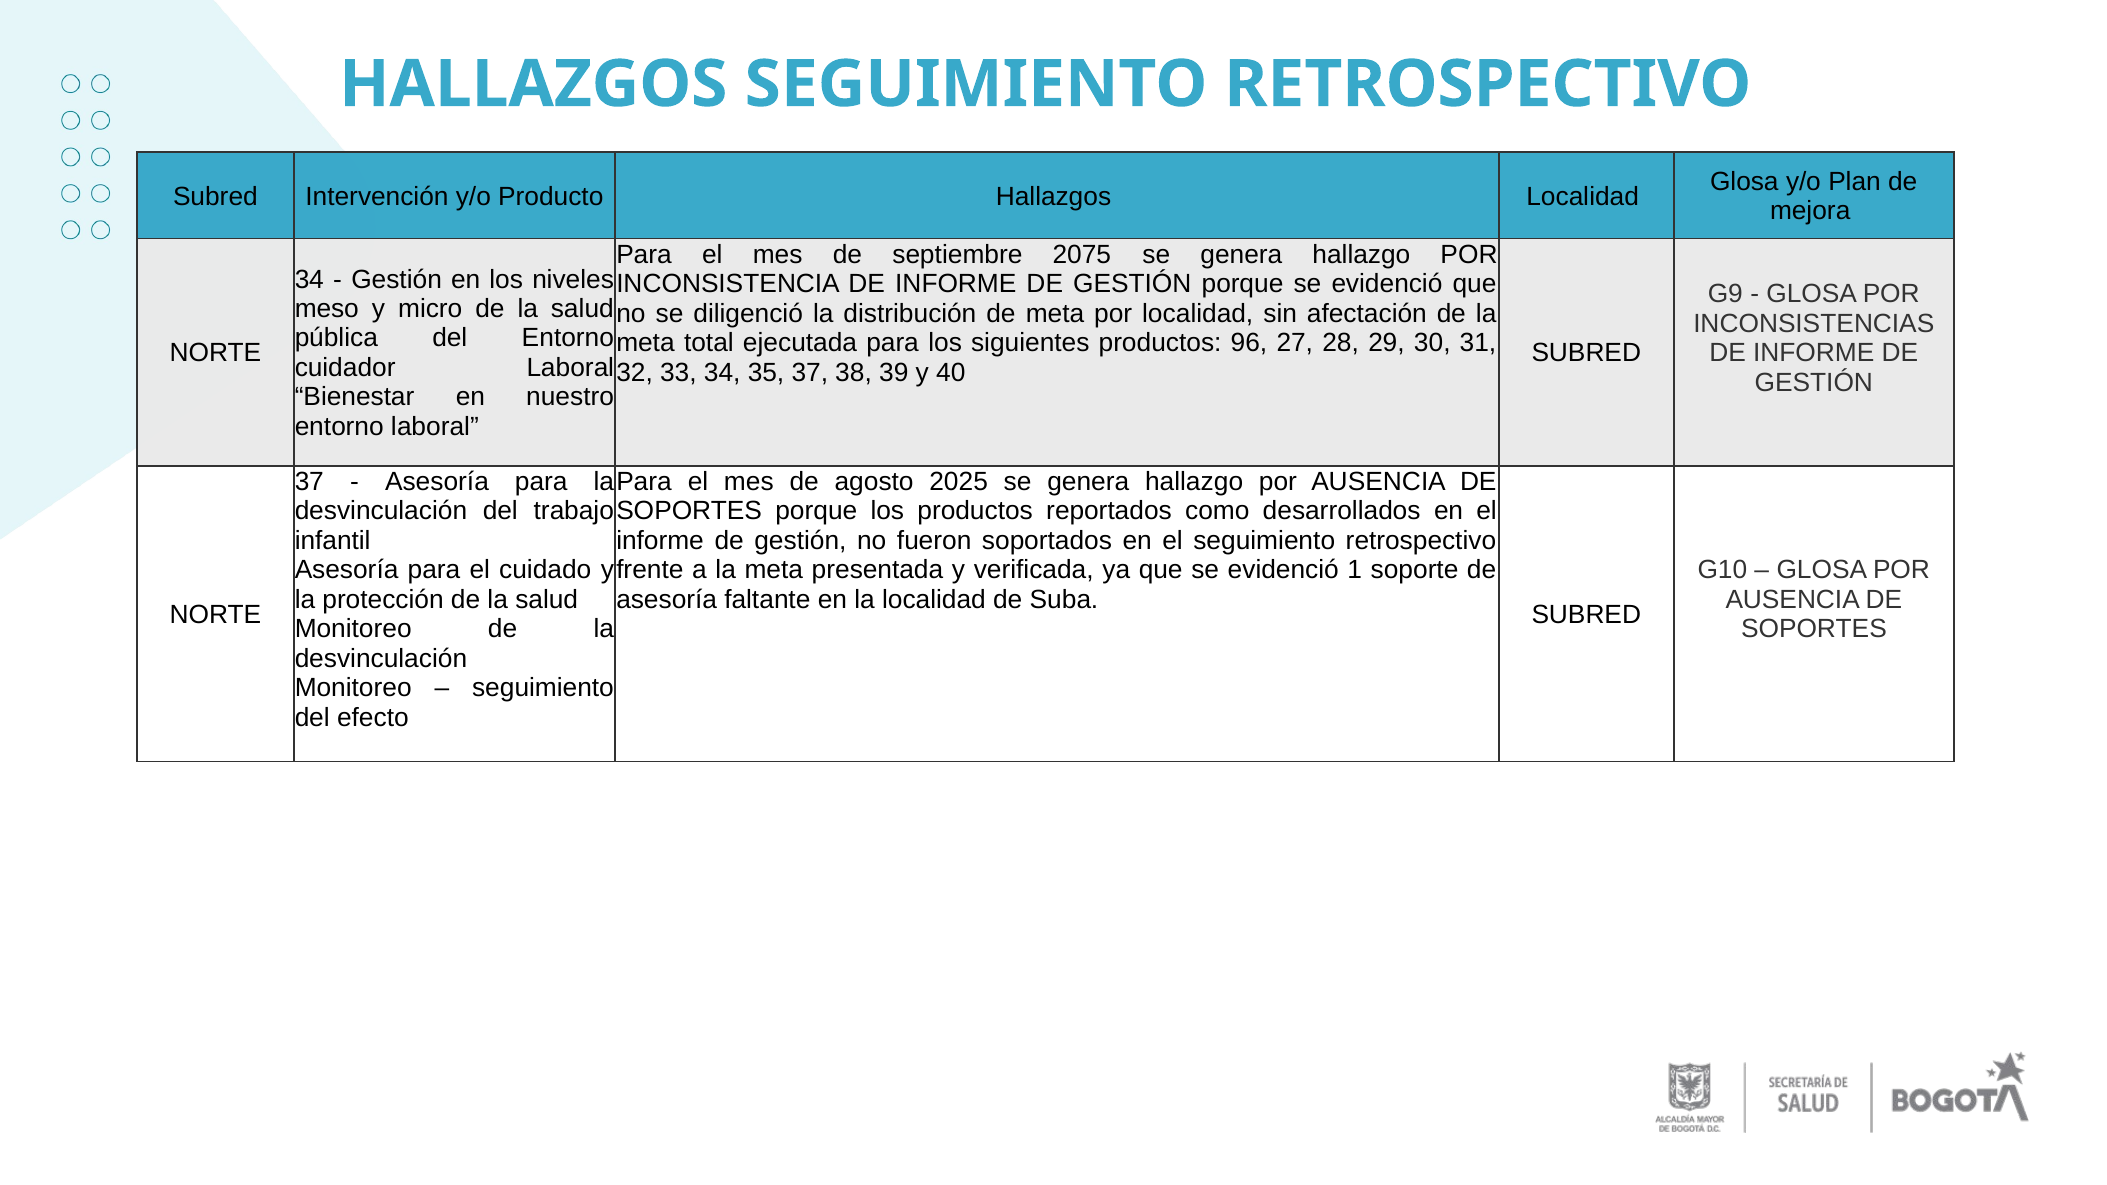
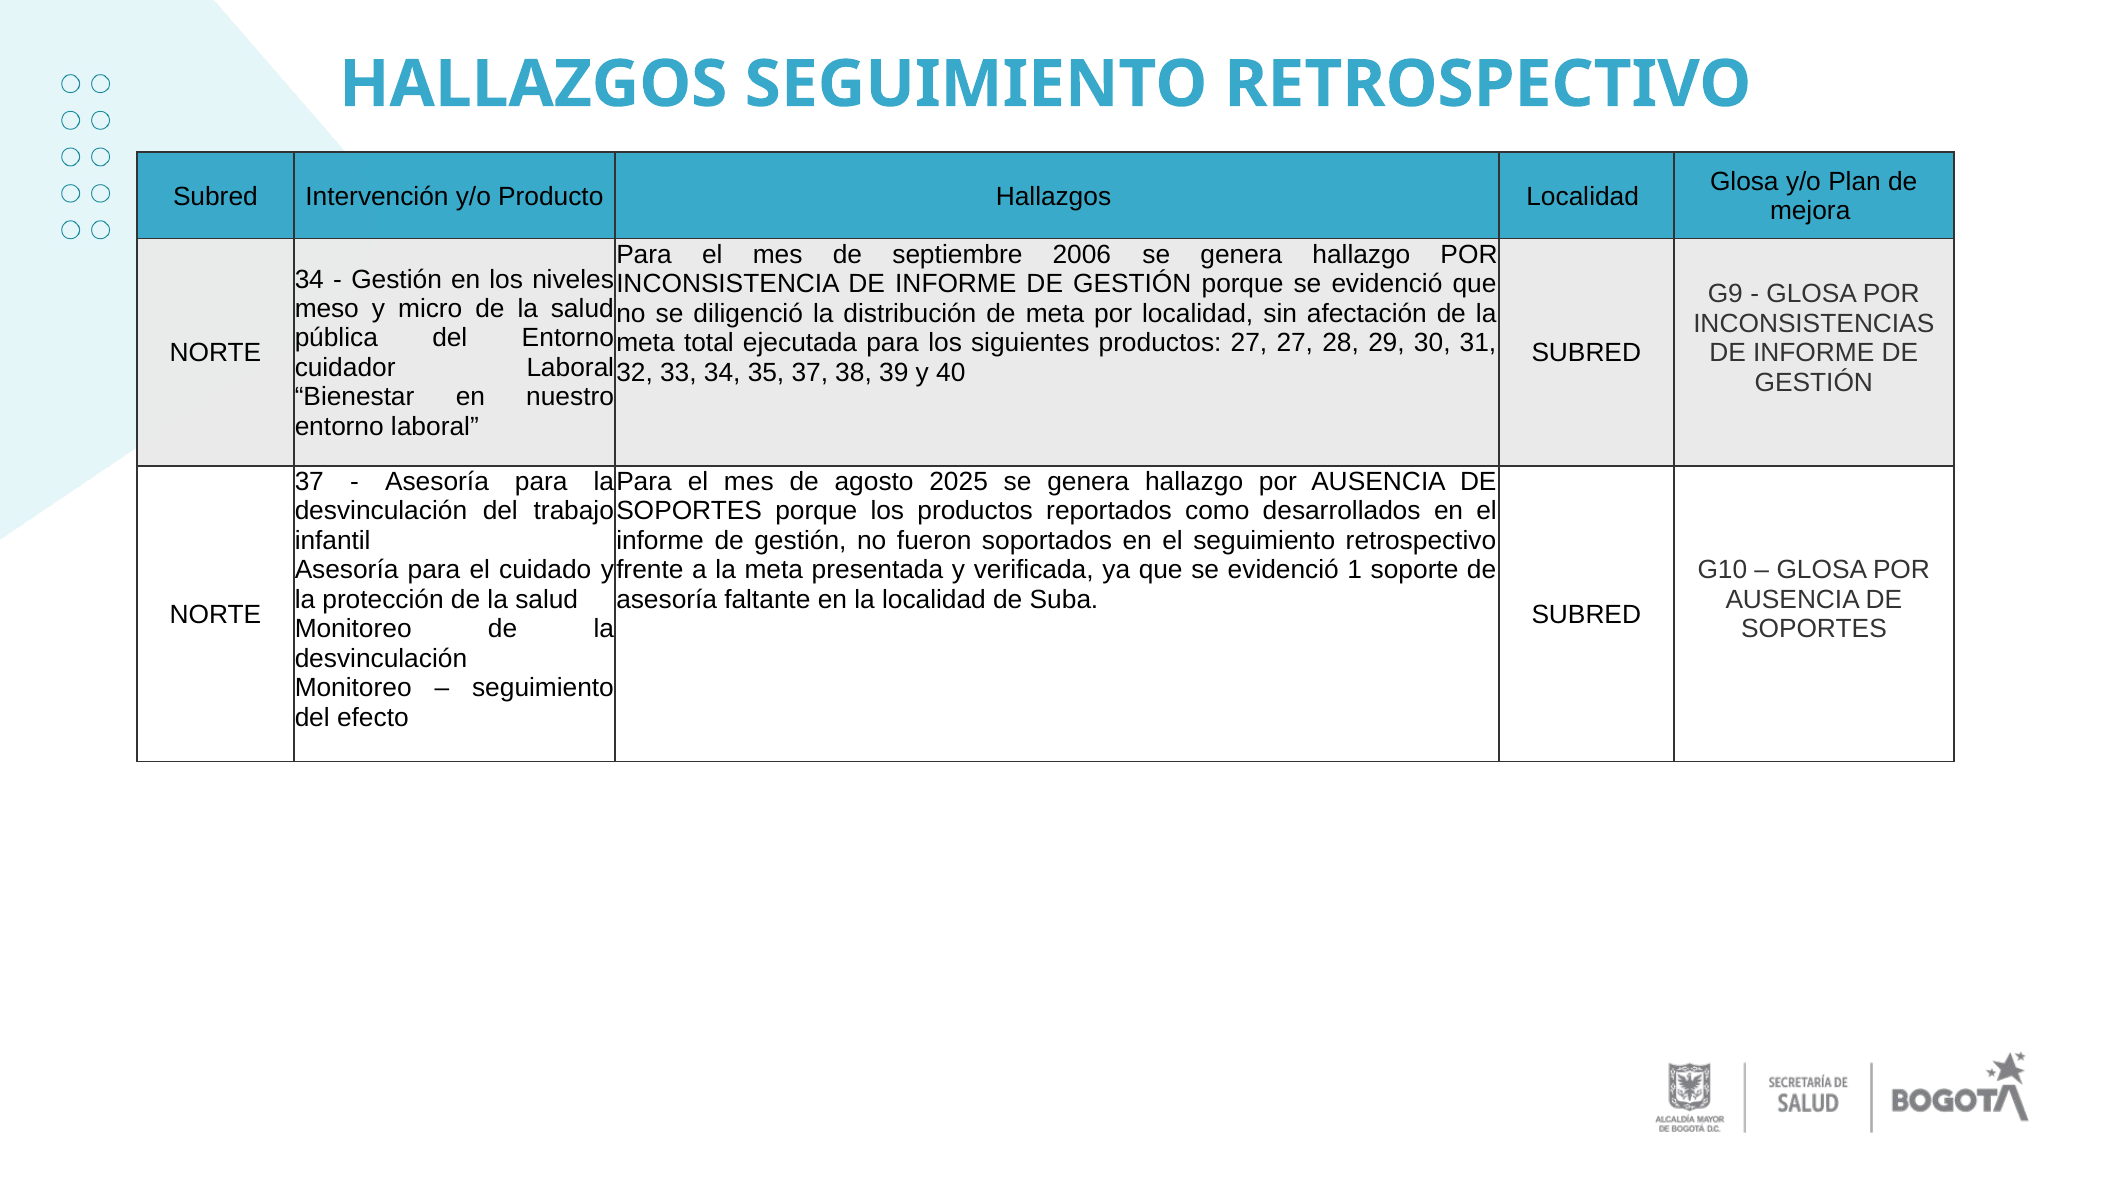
2075: 2075 -> 2006
productos 96: 96 -> 27
